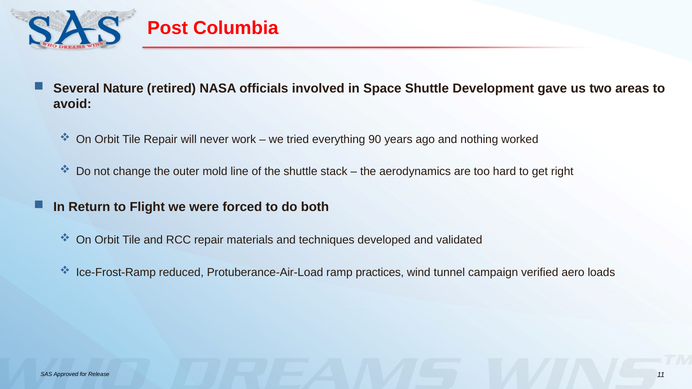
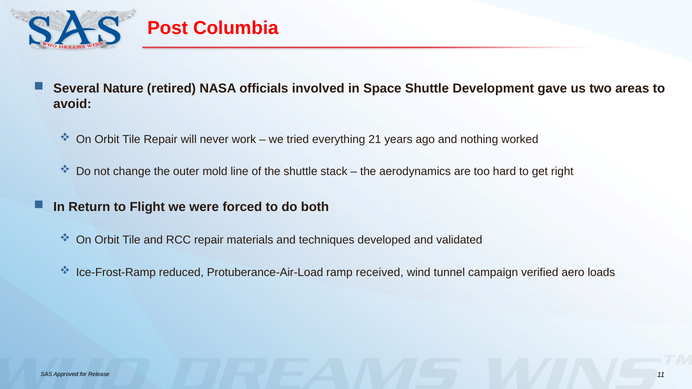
90: 90 -> 21
practices: practices -> received
